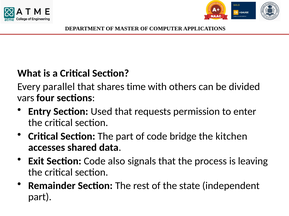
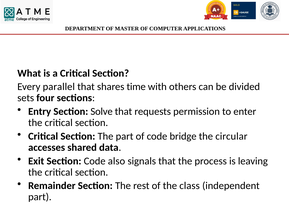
vars: vars -> sets
Used: Used -> Solve
kitchen: kitchen -> circular
state: state -> class
